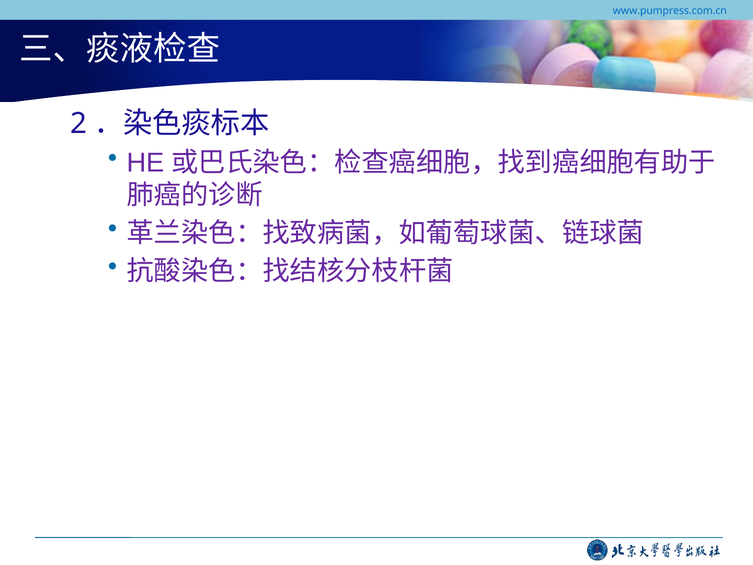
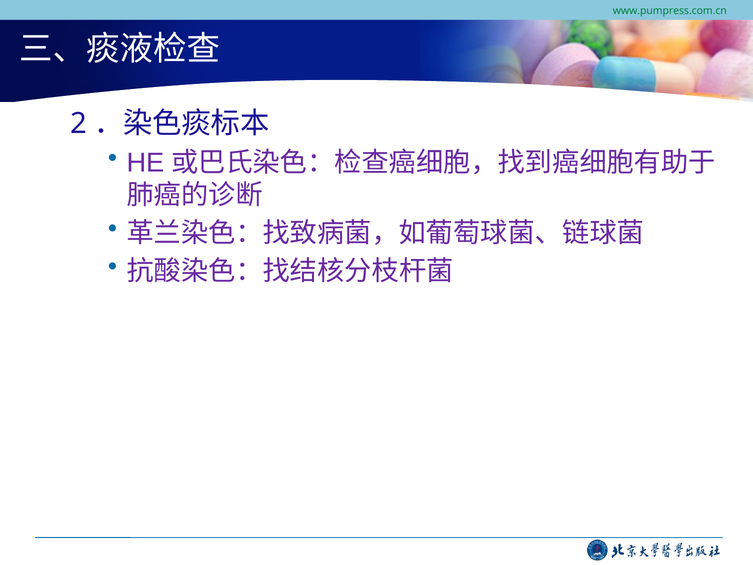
www.pumpress.com.cn colour: blue -> green
